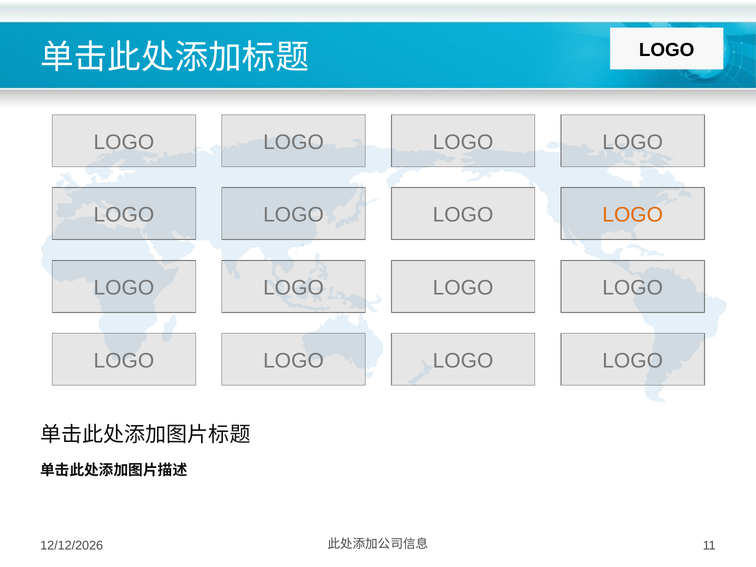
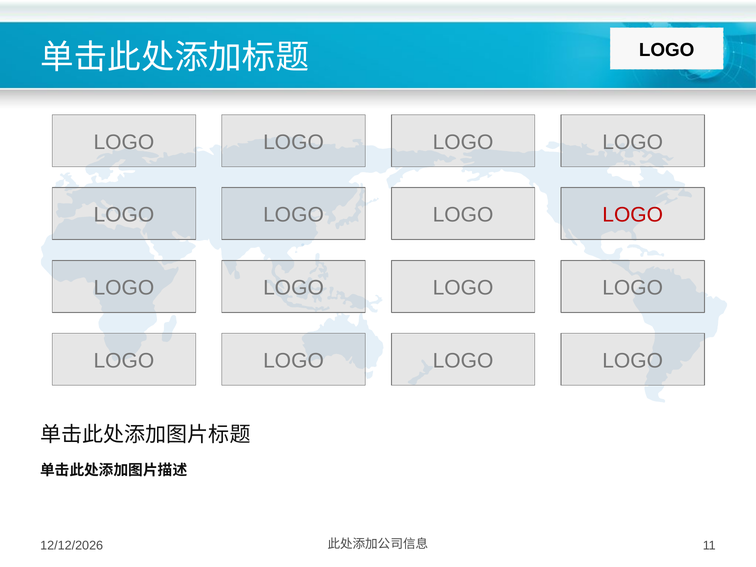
LOGO at (633, 215) colour: orange -> red
